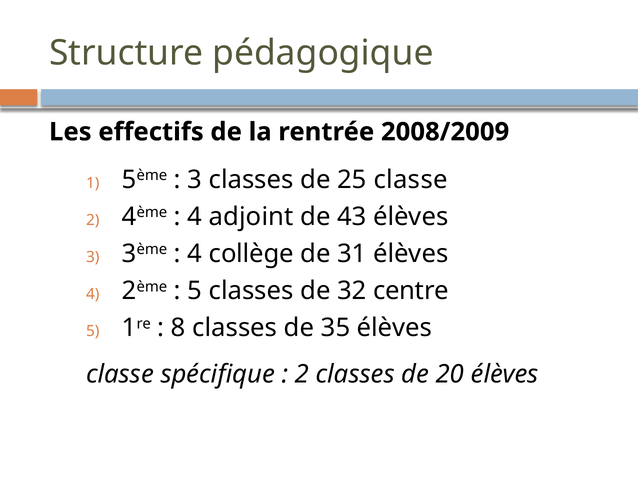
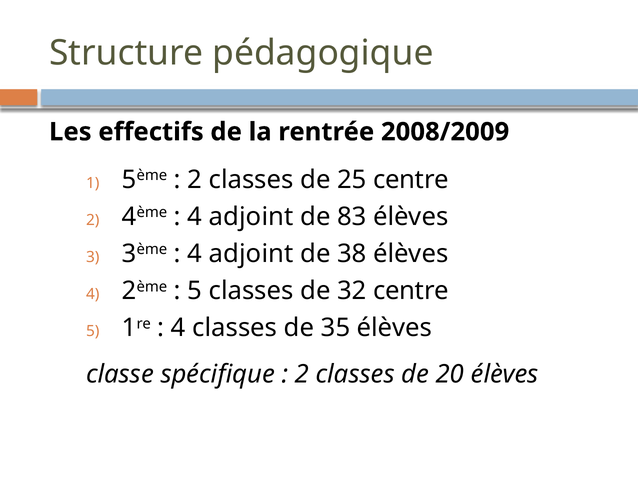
3 at (195, 180): 3 -> 2
25 classe: classe -> centre
43: 43 -> 83
collège at (251, 254): collège -> adjoint
31: 31 -> 38
8 at (178, 328): 8 -> 4
